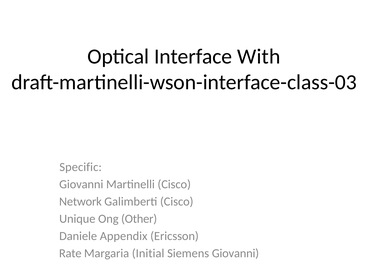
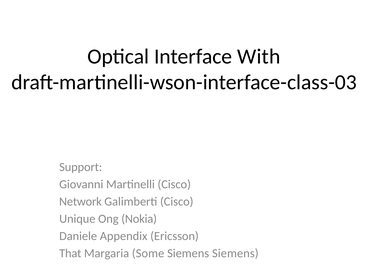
Specific: Specific -> Support
Other: Other -> Nokia
Rate: Rate -> That
Initial: Initial -> Some
Siemens Giovanni: Giovanni -> Siemens
